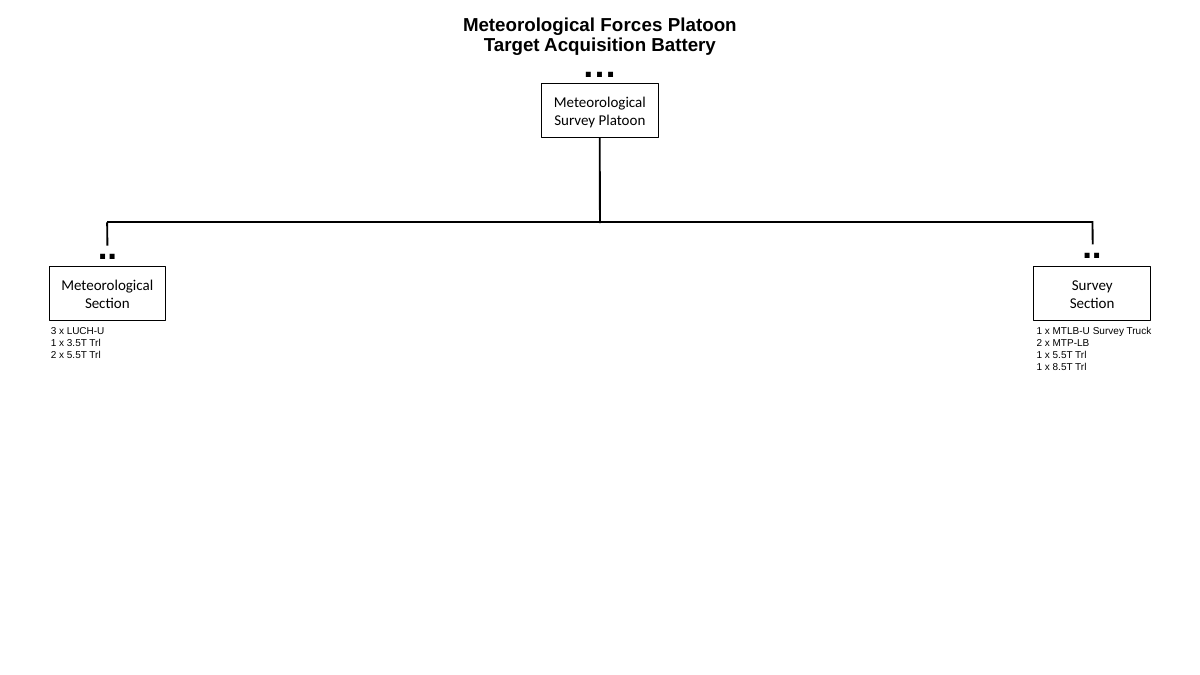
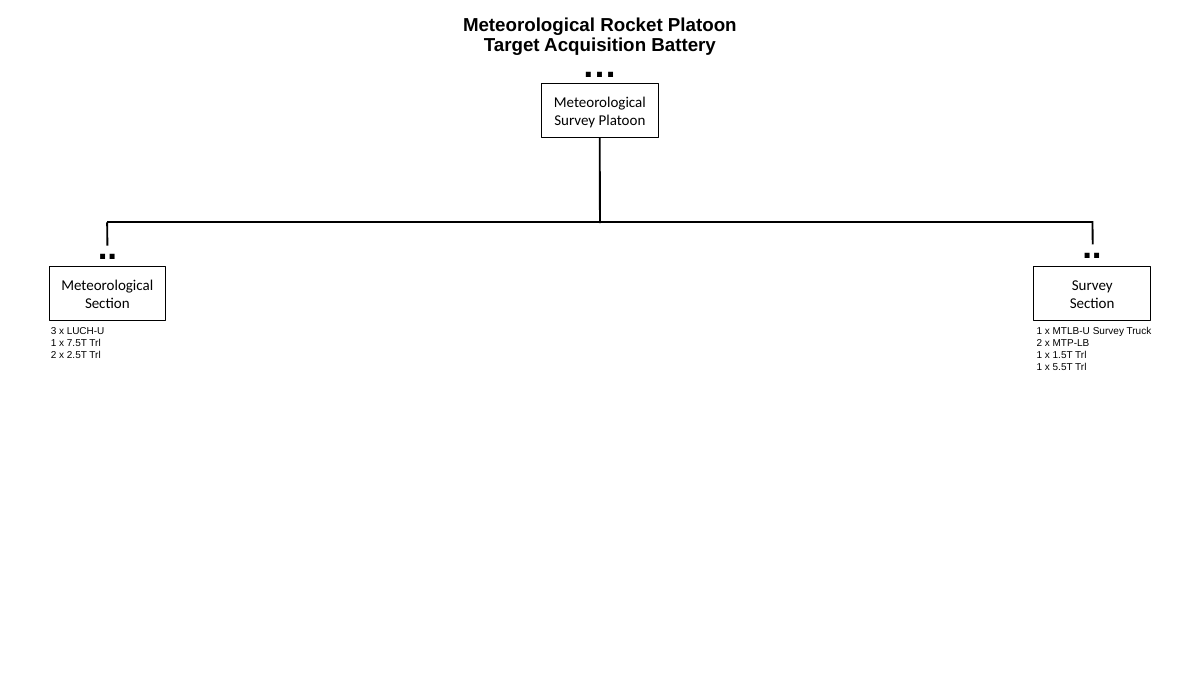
Forces: Forces -> Rocket
3.5T: 3.5T -> 7.5T
2 x 5.5T: 5.5T -> 2.5T
1 x 5.5T: 5.5T -> 1.5T
8.5T: 8.5T -> 5.5T
